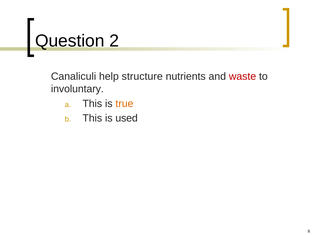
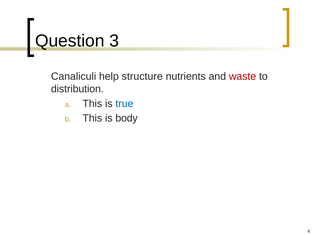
2: 2 -> 3
involuntary: involuntary -> distribution
true colour: orange -> blue
used: used -> body
